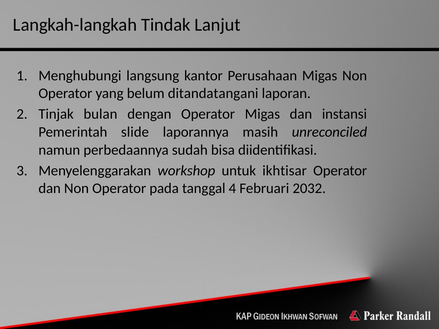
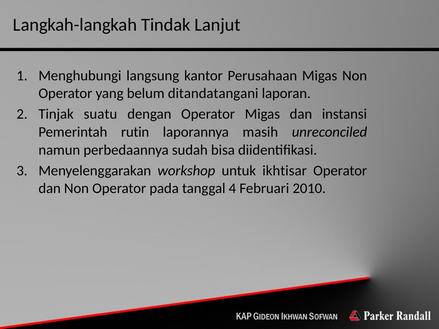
bulan: bulan -> suatu
slide: slide -> rutin
2032: 2032 -> 2010
